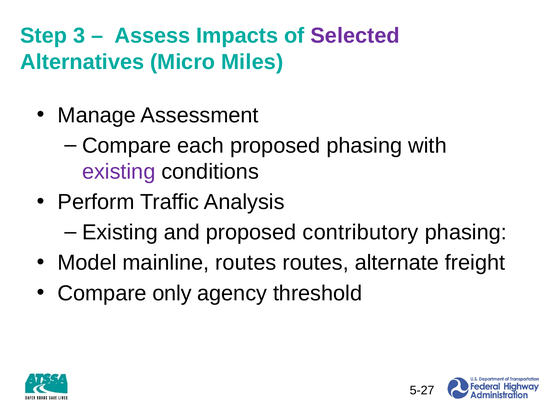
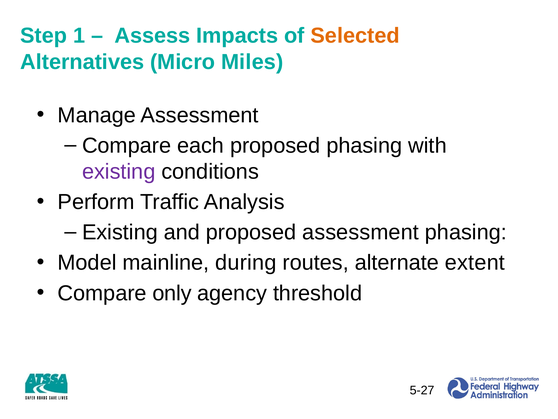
3: 3 -> 1
Selected colour: purple -> orange
proposed contributory: contributory -> assessment
mainline routes: routes -> during
freight: freight -> extent
